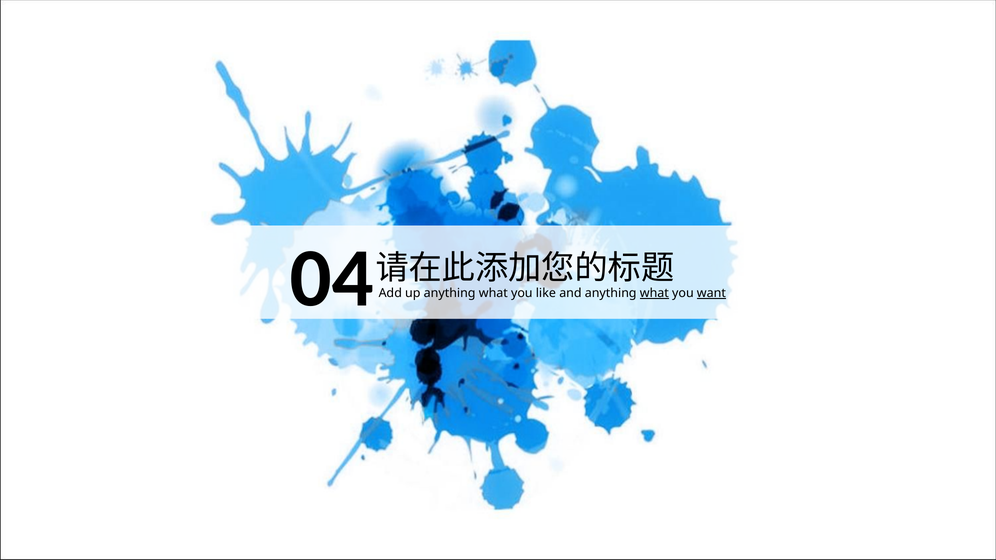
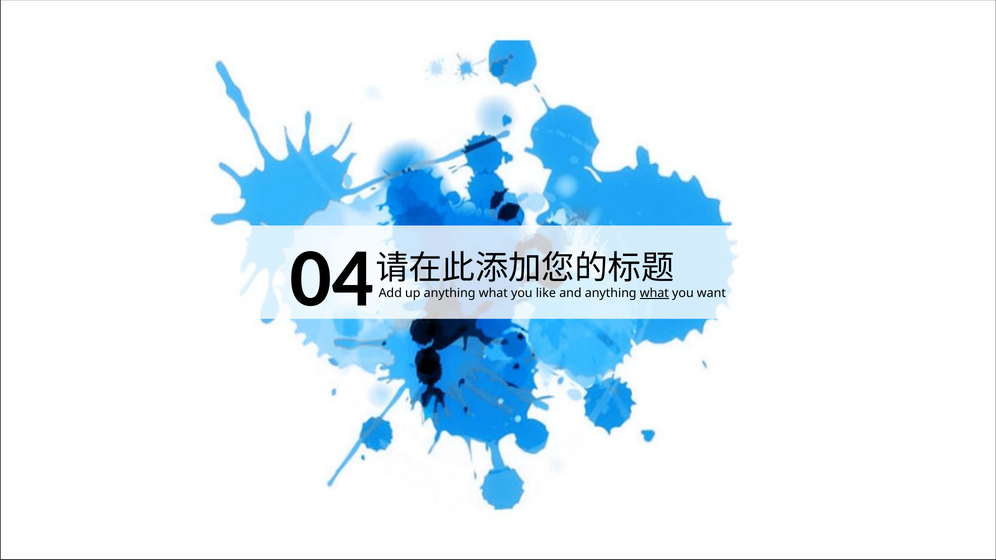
want underline: present -> none
